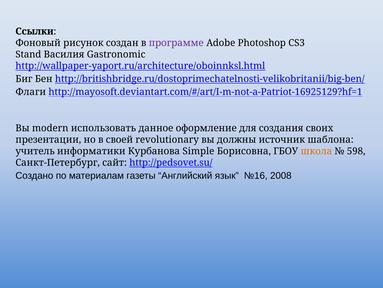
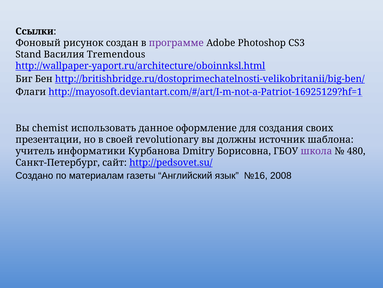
Gastronomic: Gastronomic -> Tremendous
modern: modern -> chemist
Simple: Simple -> Dmitry
школа colour: orange -> purple
598: 598 -> 480
